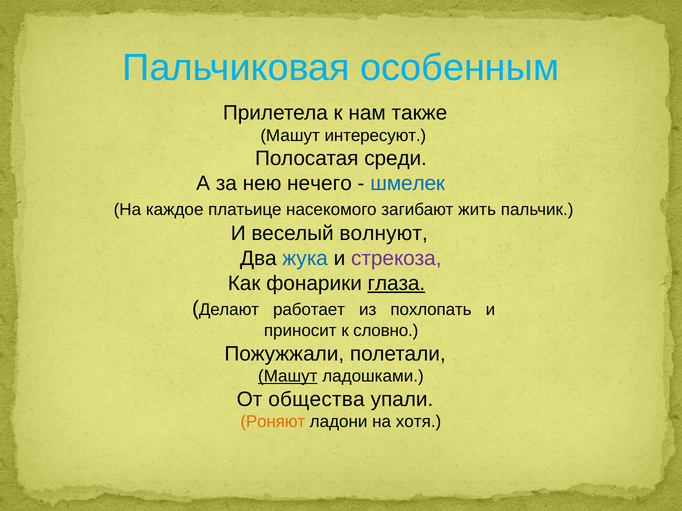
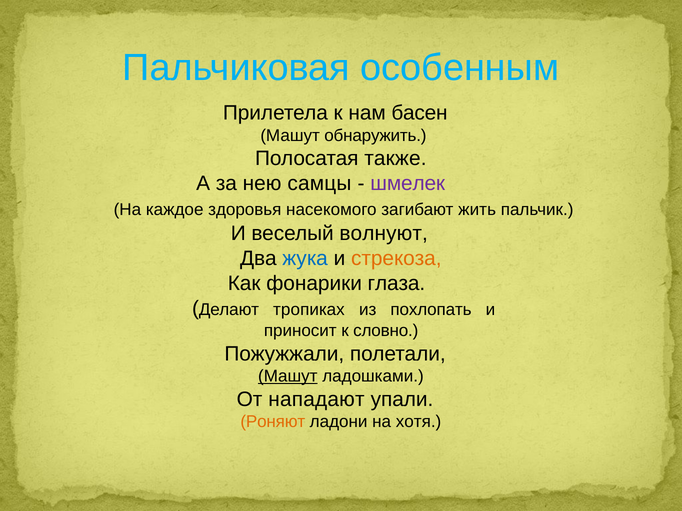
также: также -> басен
интересуют: интересуют -> обнаружить
среди: среди -> также
нечего: нечего -> самцы
шмелек colour: blue -> purple
платьице: платьице -> здоровья
стрекоза colour: purple -> orange
глаза underline: present -> none
работает: работает -> тропиках
общества: общества -> нападают
